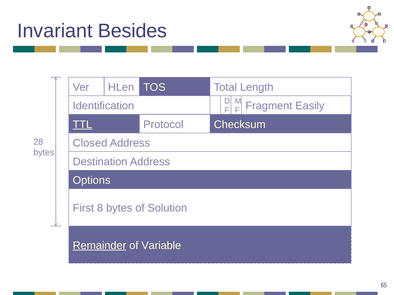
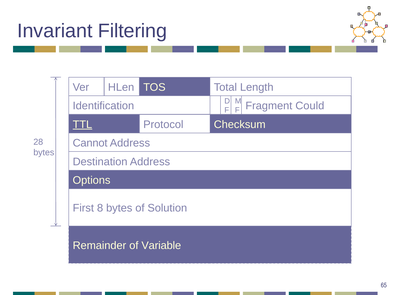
Besides: Besides -> Filtering
Easily: Easily -> Could
Closed: Closed -> Cannot
Remainder underline: present -> none
